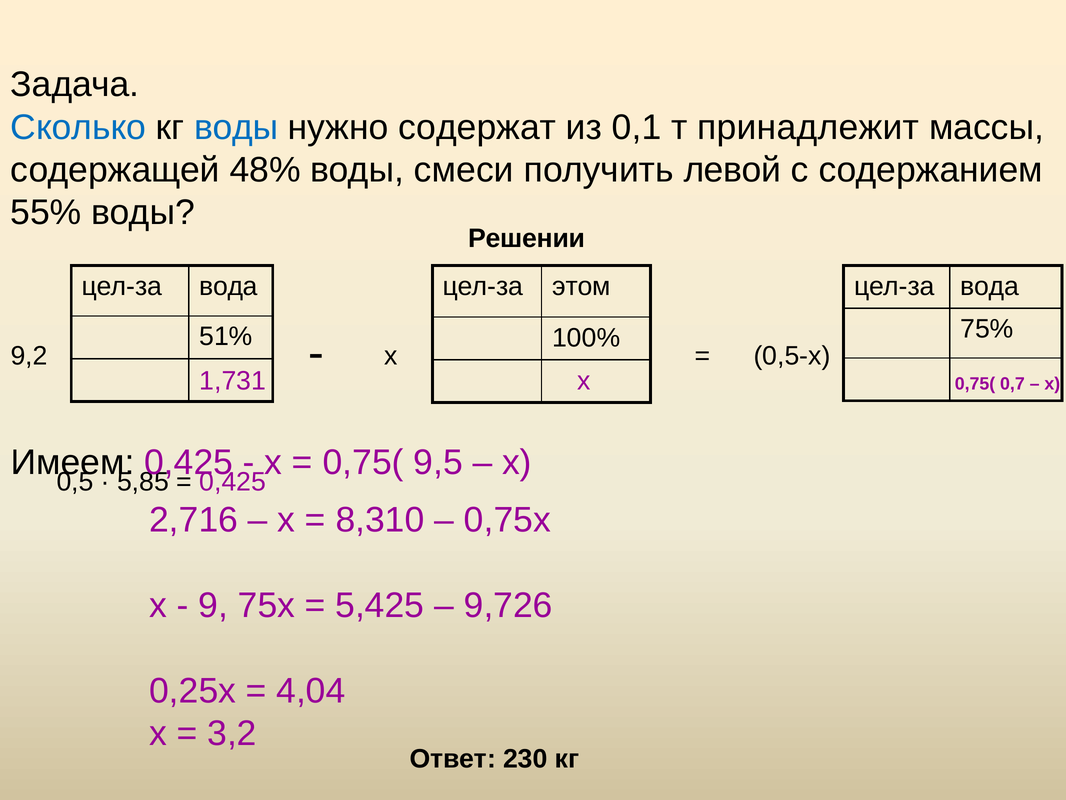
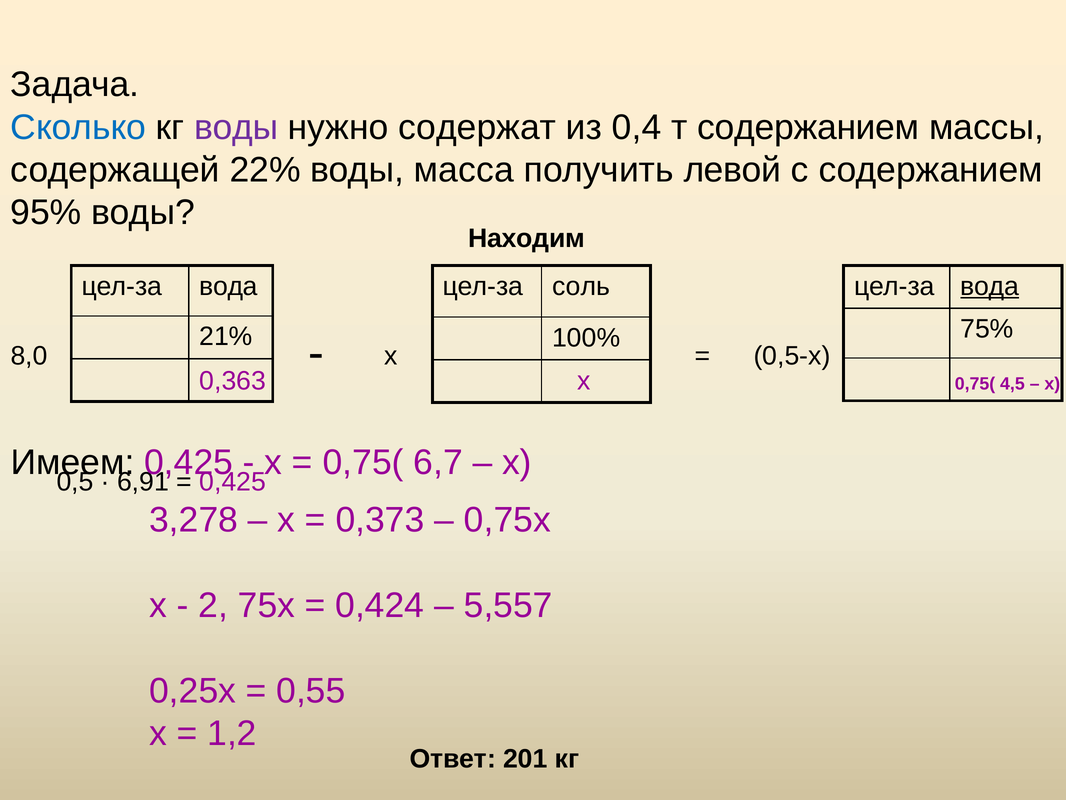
воды at (236, 127) colour: blue -> purple
0,1: 0,1 -> 0,4
т принадлежит: принадлежит -> содержанием
48%: 48% -> 22%
смеси: смеси -> масса
55%: 55% -> 95%
Решении: Решении -> Находим
этом: этом -> соль
вода at (990, 286) underline: none -> present
51%: 51% -> 21%
9,2: 9,2 -> 8,0
1,731: 1,731 -> 0,363
0,7: 0,7 -> 4,5
9,5: 9,5 -> 6,7
5,85: 5,85 -> 6,91
2,716: 2,716 -> 3,278
8,310: 8,310 -> 0,373
9: 9 -> 2
5,425: 5,425 -> 0,424
9,726: 9,726 -> 5,557
4,04: 4,04 -> 0,55
3,2: 3,2 -> 1,2
230: 230 -> 201
